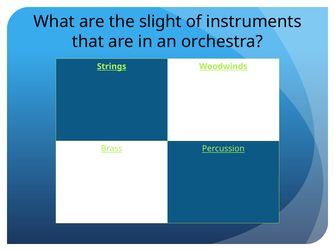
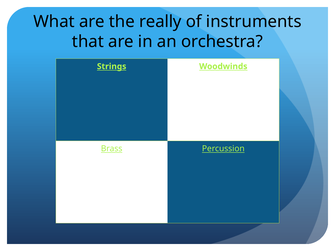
slight: slight -> really
